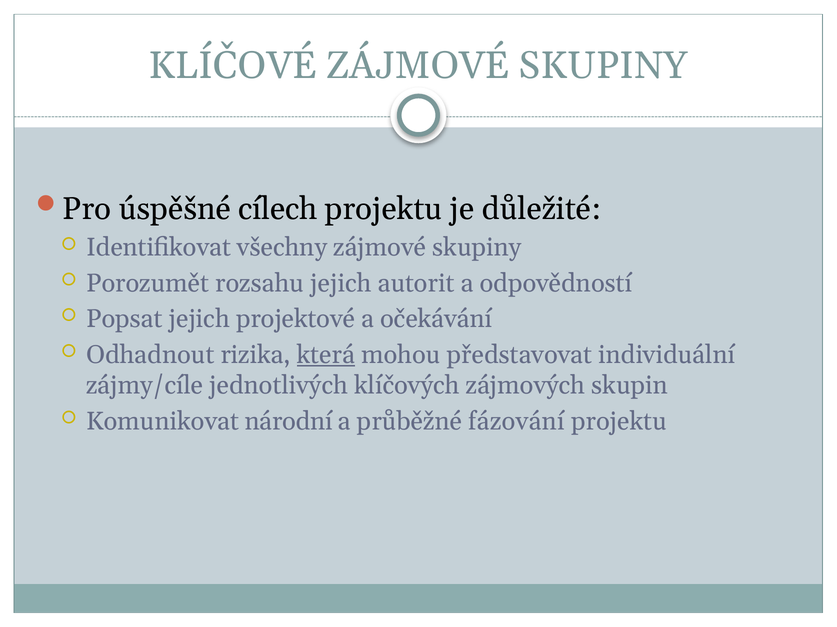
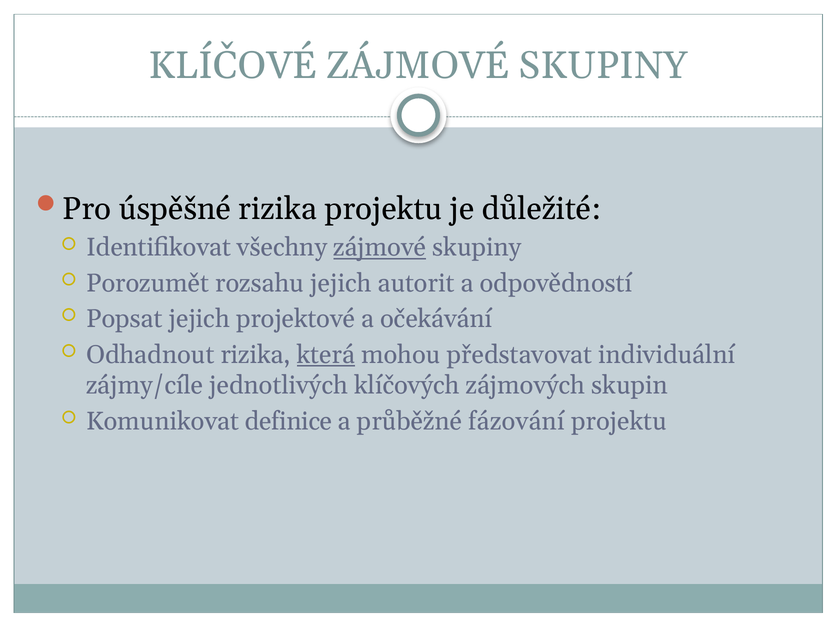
úspěšné cílech: cílech -> rizika
zájmové at (380, 248) underline: none -> present
národní: národní -> definice
